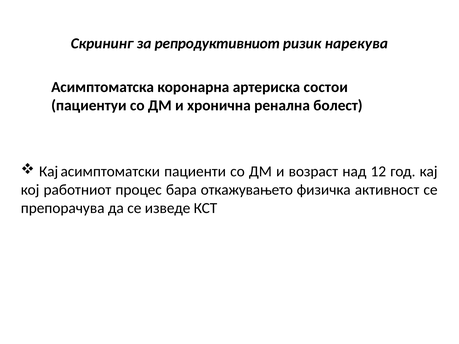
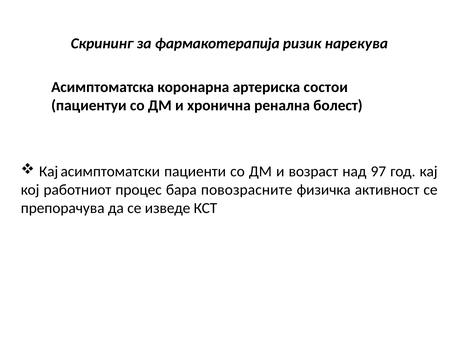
репродуктивниот: репродуктивниот -> фармакотерапија
12: 12 -> 97
откажувањето: откажувањето -> повозрасните
